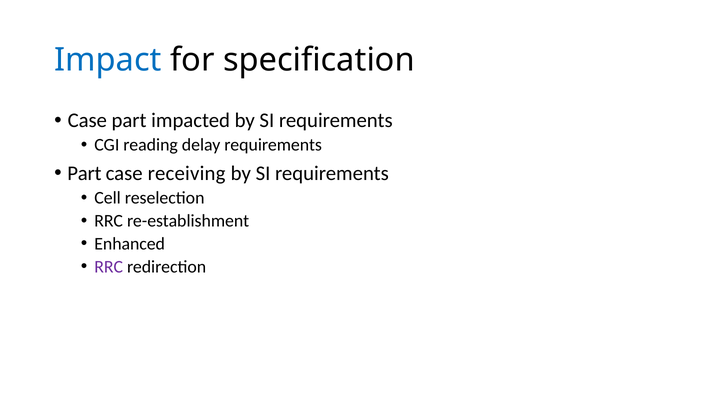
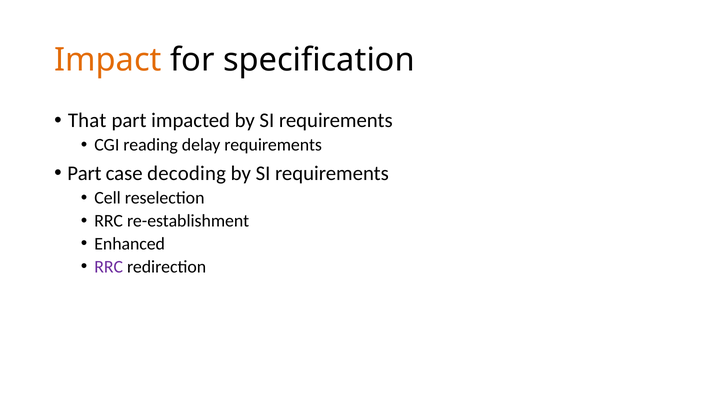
Impact colour: blue -> orange
Case at (87, 120): Case -> That
receiving: receiving -> decoding
